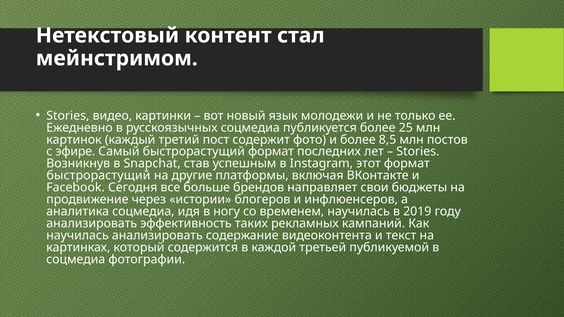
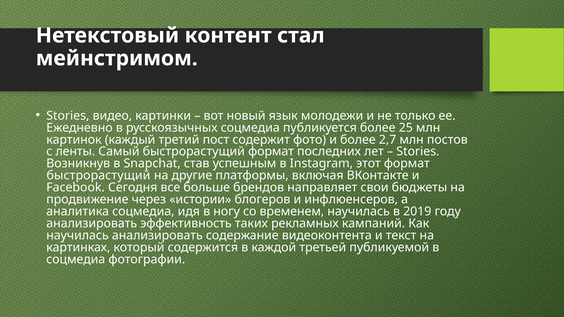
8,5: 8,5 -> 2,7
эфире: эфире -> ленты
